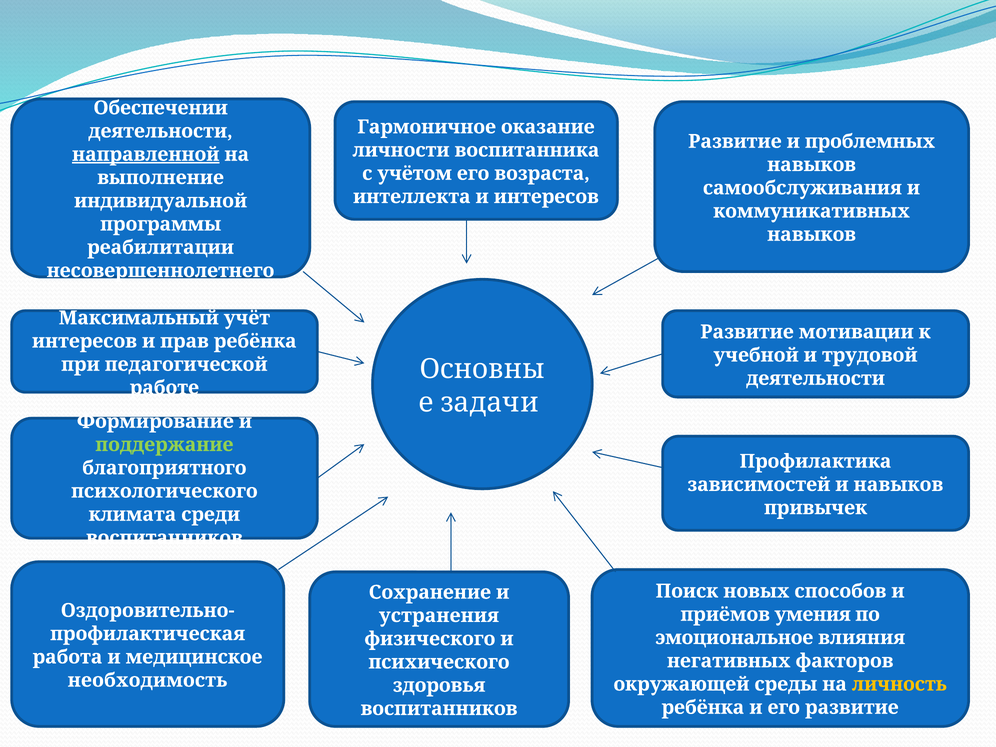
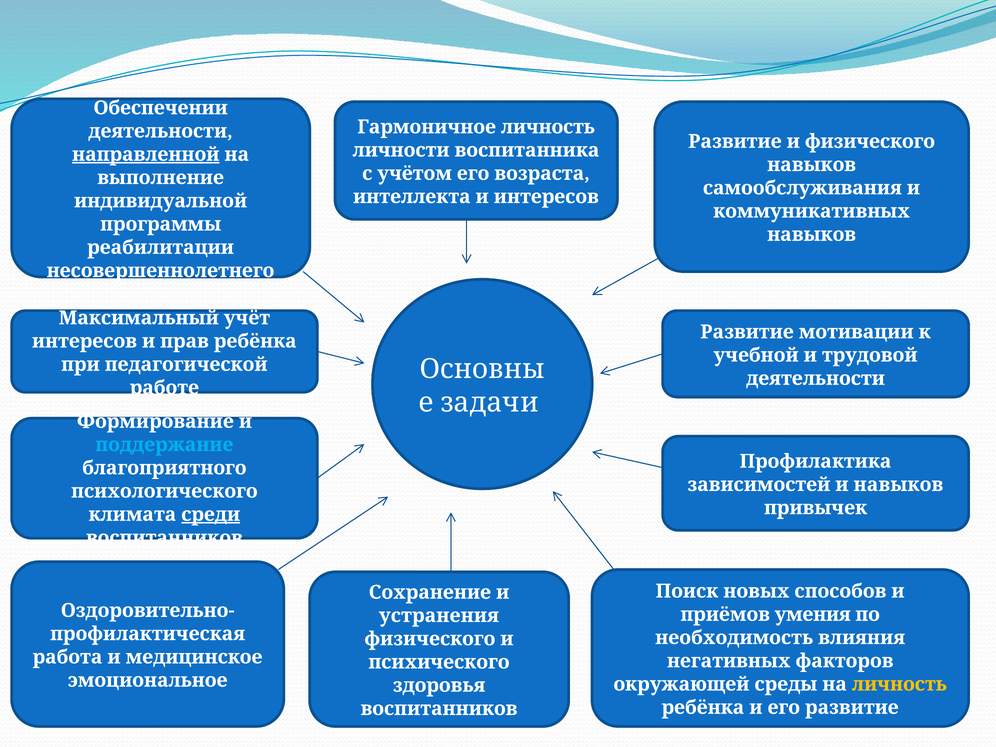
Гармоничное оказание: оказание -> личность
и проблемных: проблемных -> физического
поддержание colour: light green -> light blue
среди underline: none -> present
эмоциональное: эмоциональное -> необходимость
необходимость: необходимость -> эмоциональное
